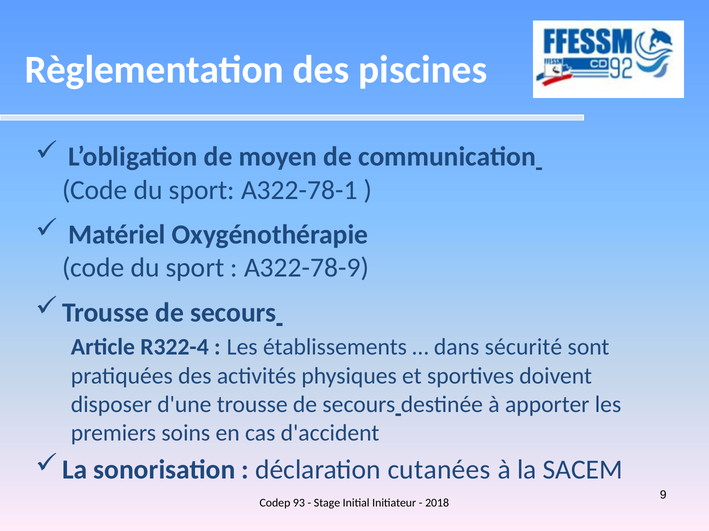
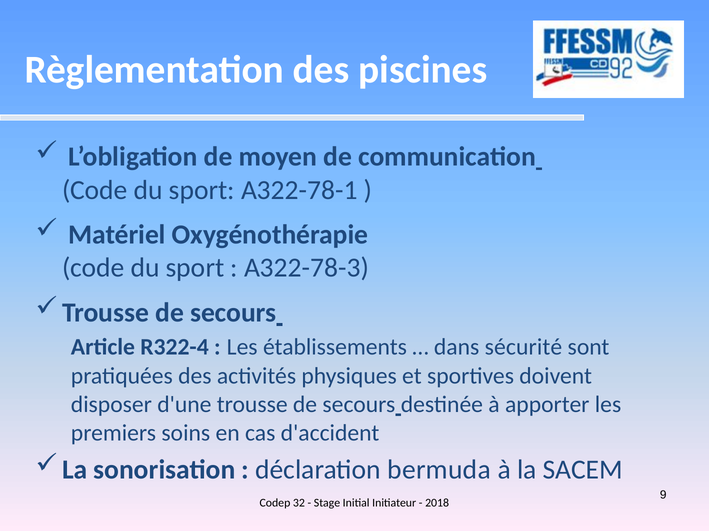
A322-78-9: A322-78-9 -> A322-78-3
cutanées: cutanées -> bermuda
93: 93 -> 32
